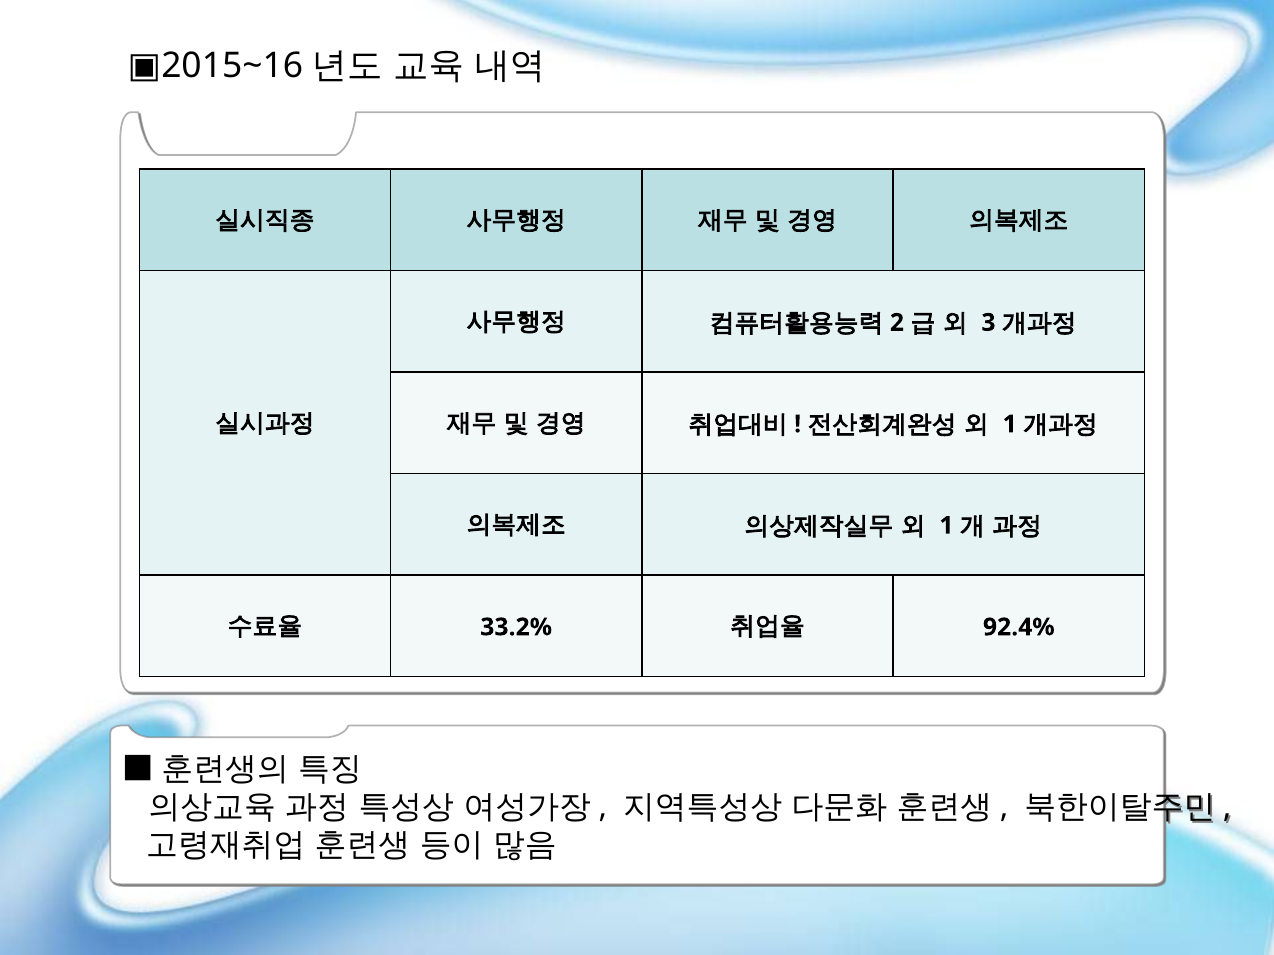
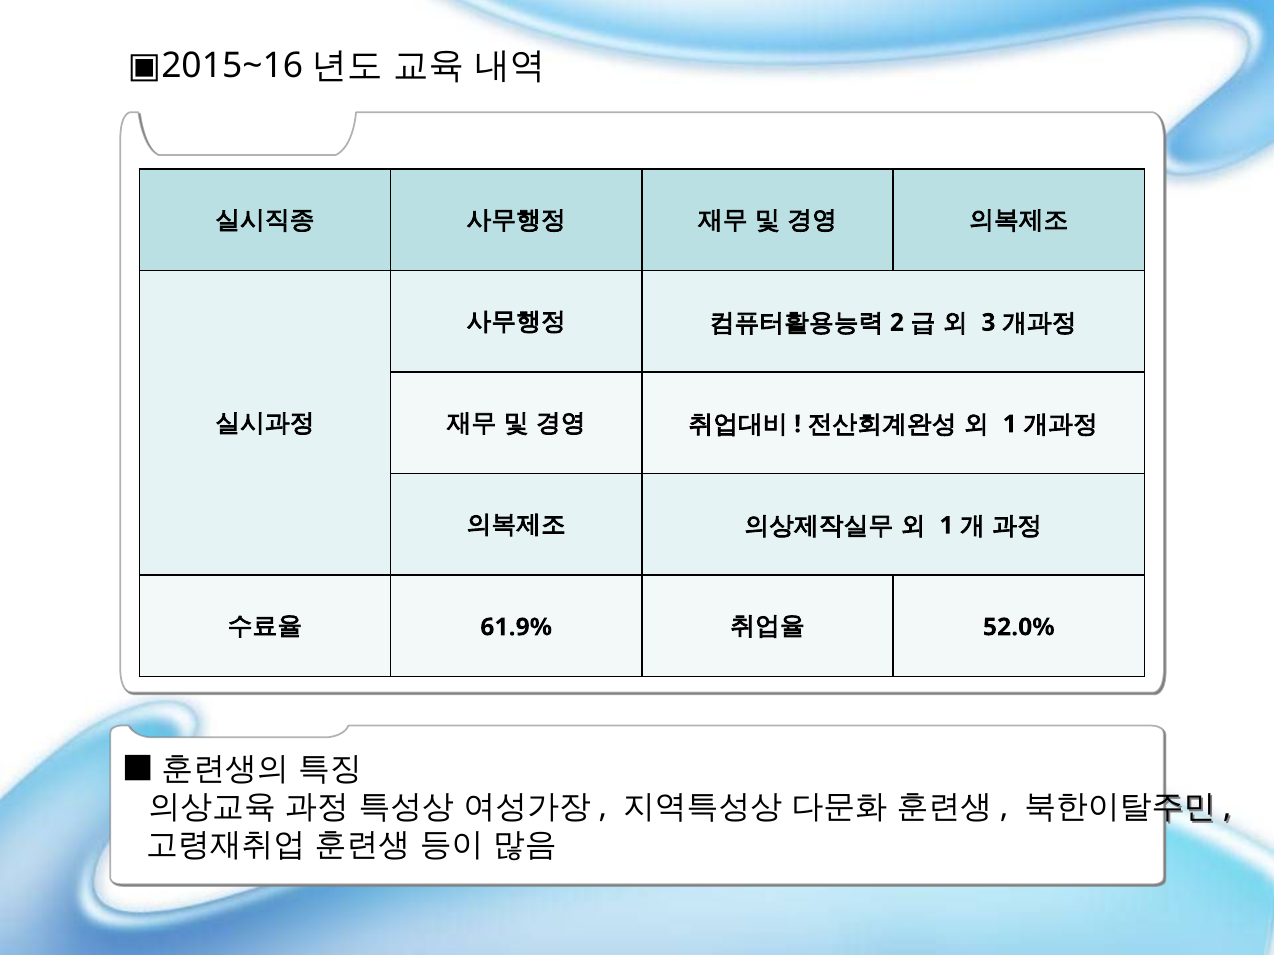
33.2%: 33.2% -> 61.9%
92.4%: 92.4% -> 52.0%
